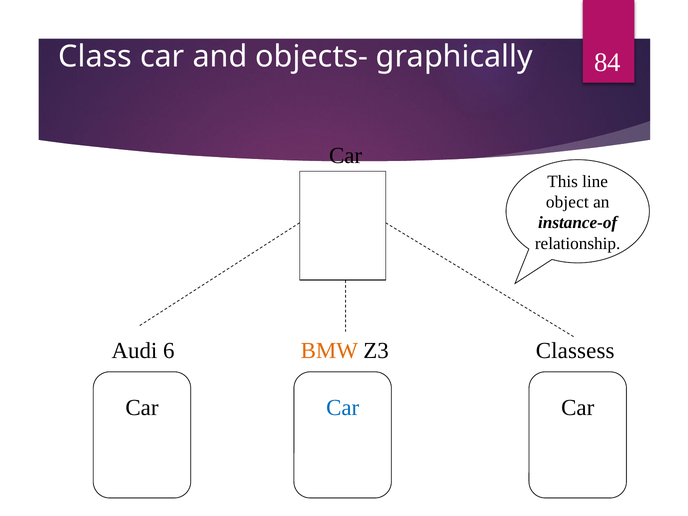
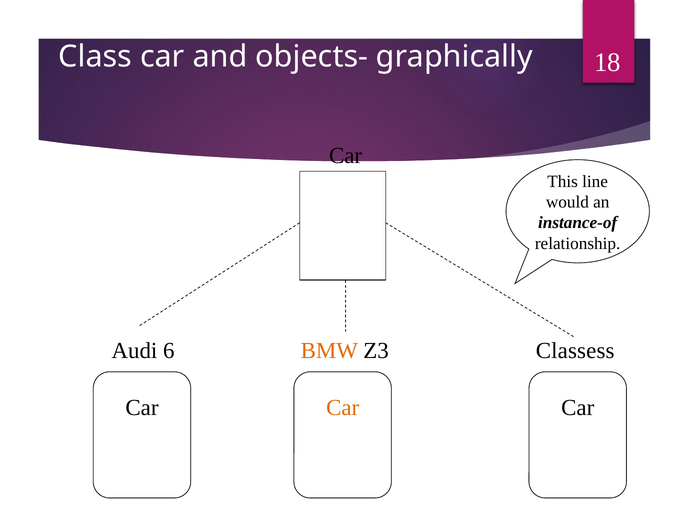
84: 84 -> 18
object: object -> would
Car at (343, 408) colour: blue -> orange
